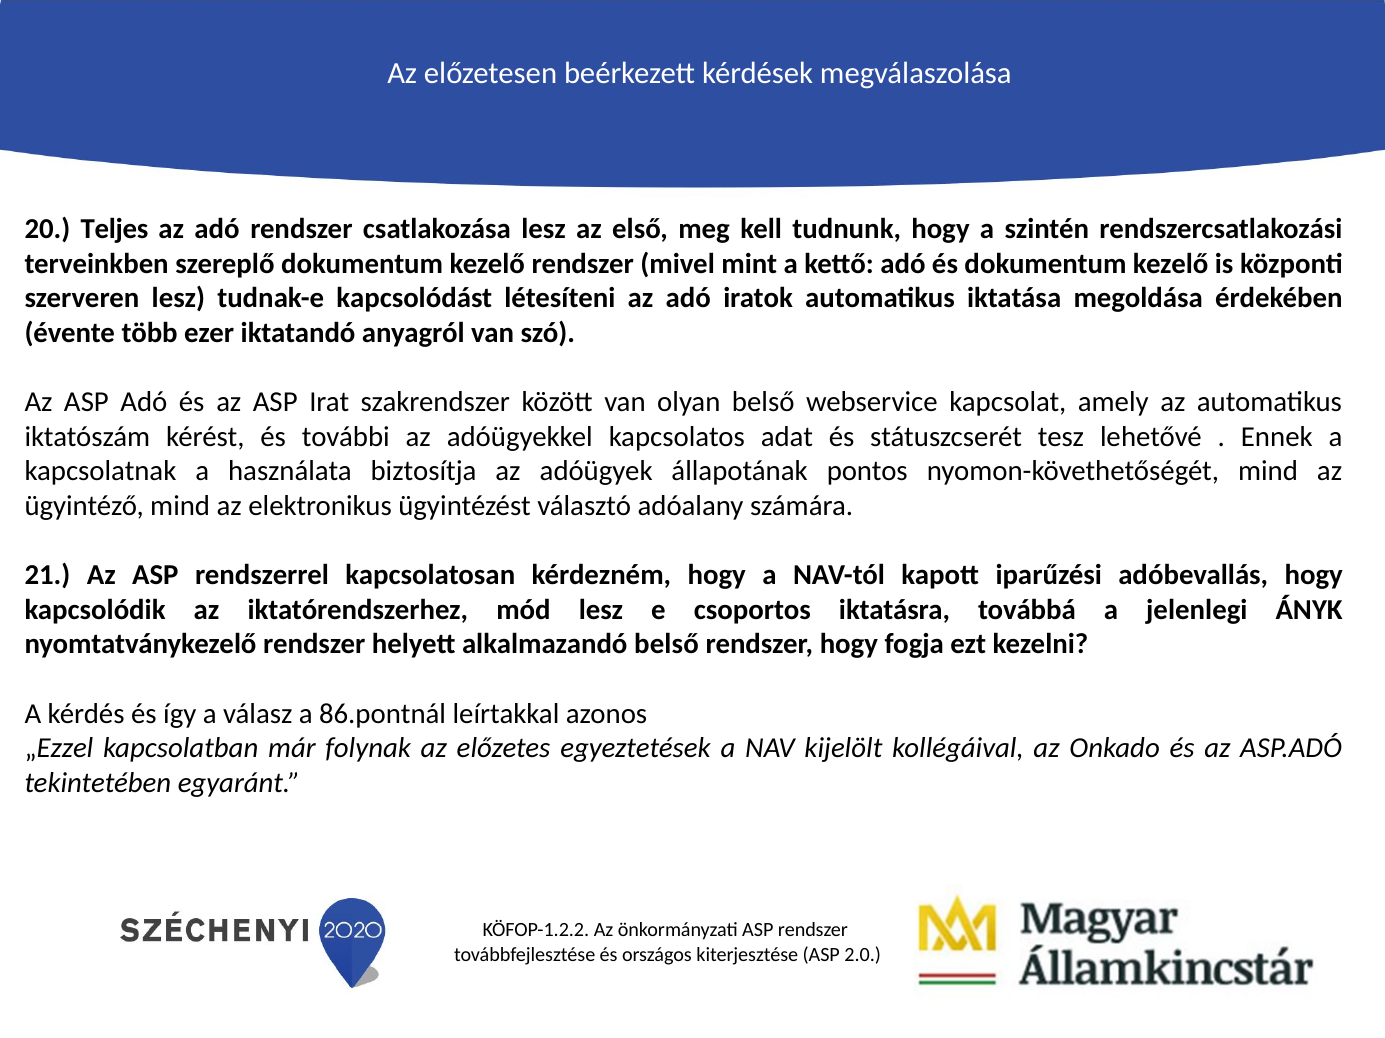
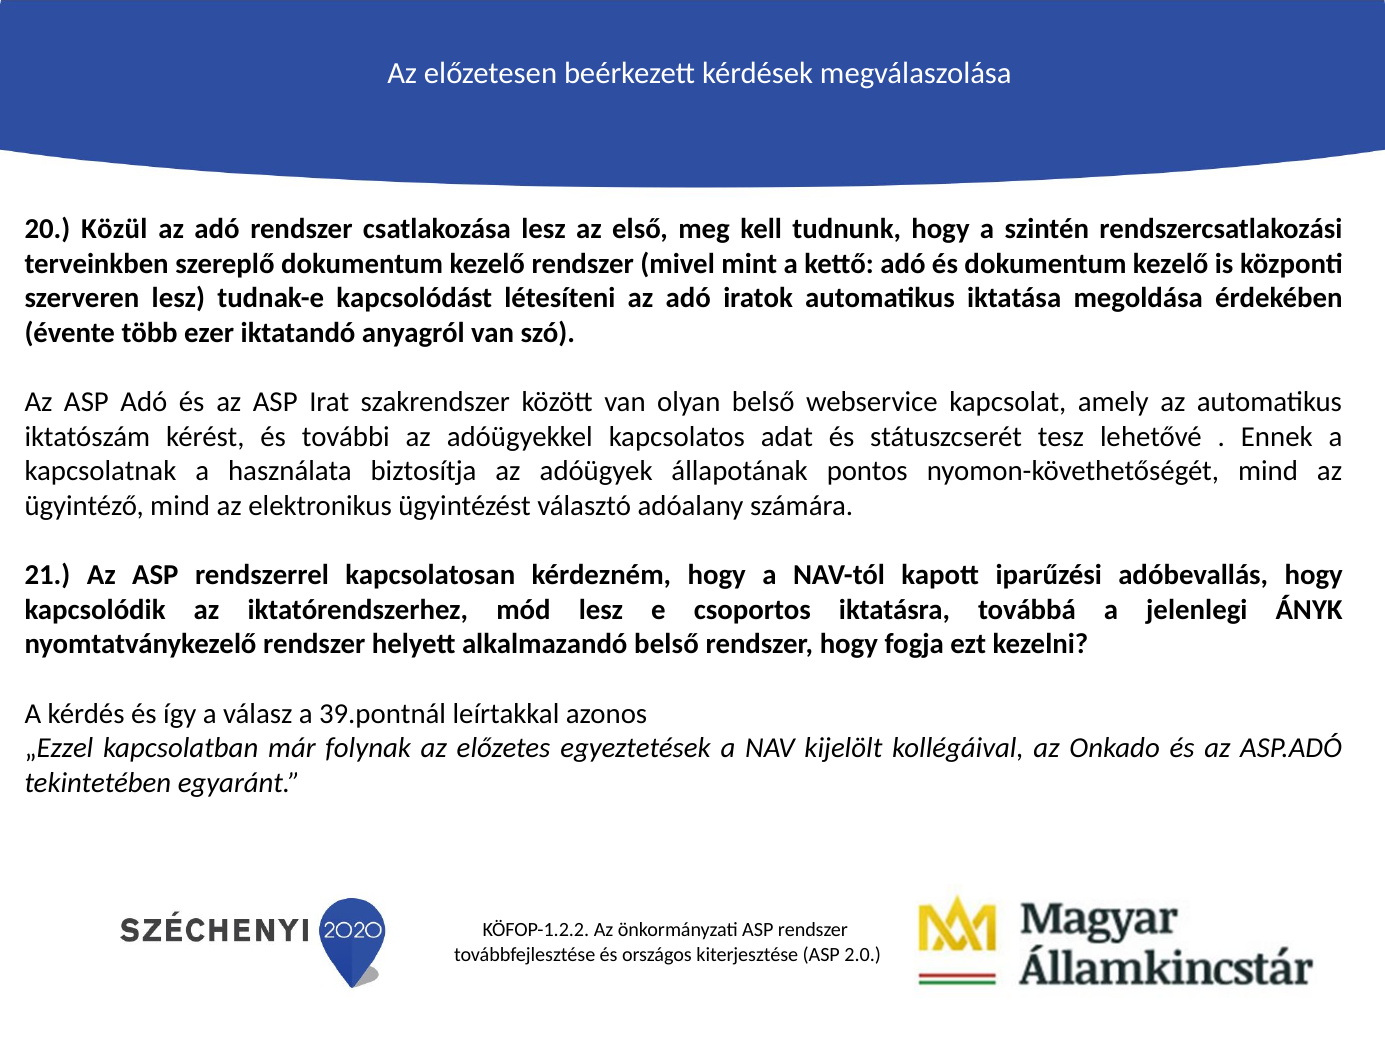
Teljes: Teljes -> Közül
86.pontnál: 86.pontnál -> 39.pontnál
